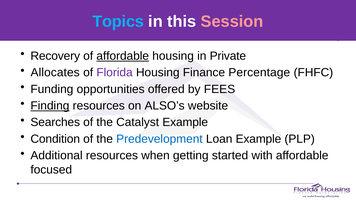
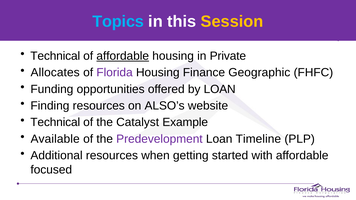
Session colour: pink -> yellow
Recovery at (55, 56): Recovery -> Technical
Percentage: Percentage -> Geographic
by FEES: FEES -> LOAN
Finding underline: present -> none
Searches at (55, 122): Searches -> Technical
Condition: Condition -> Available
Predevelopment colour: blue -> purple
Loan Example: Example -> Timeline
